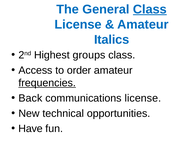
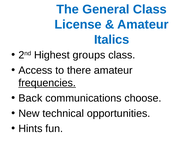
Class at (150, 9) underline: present -> none
order: order -> there
communications license: license -> choose
Have: Have -> Hints
